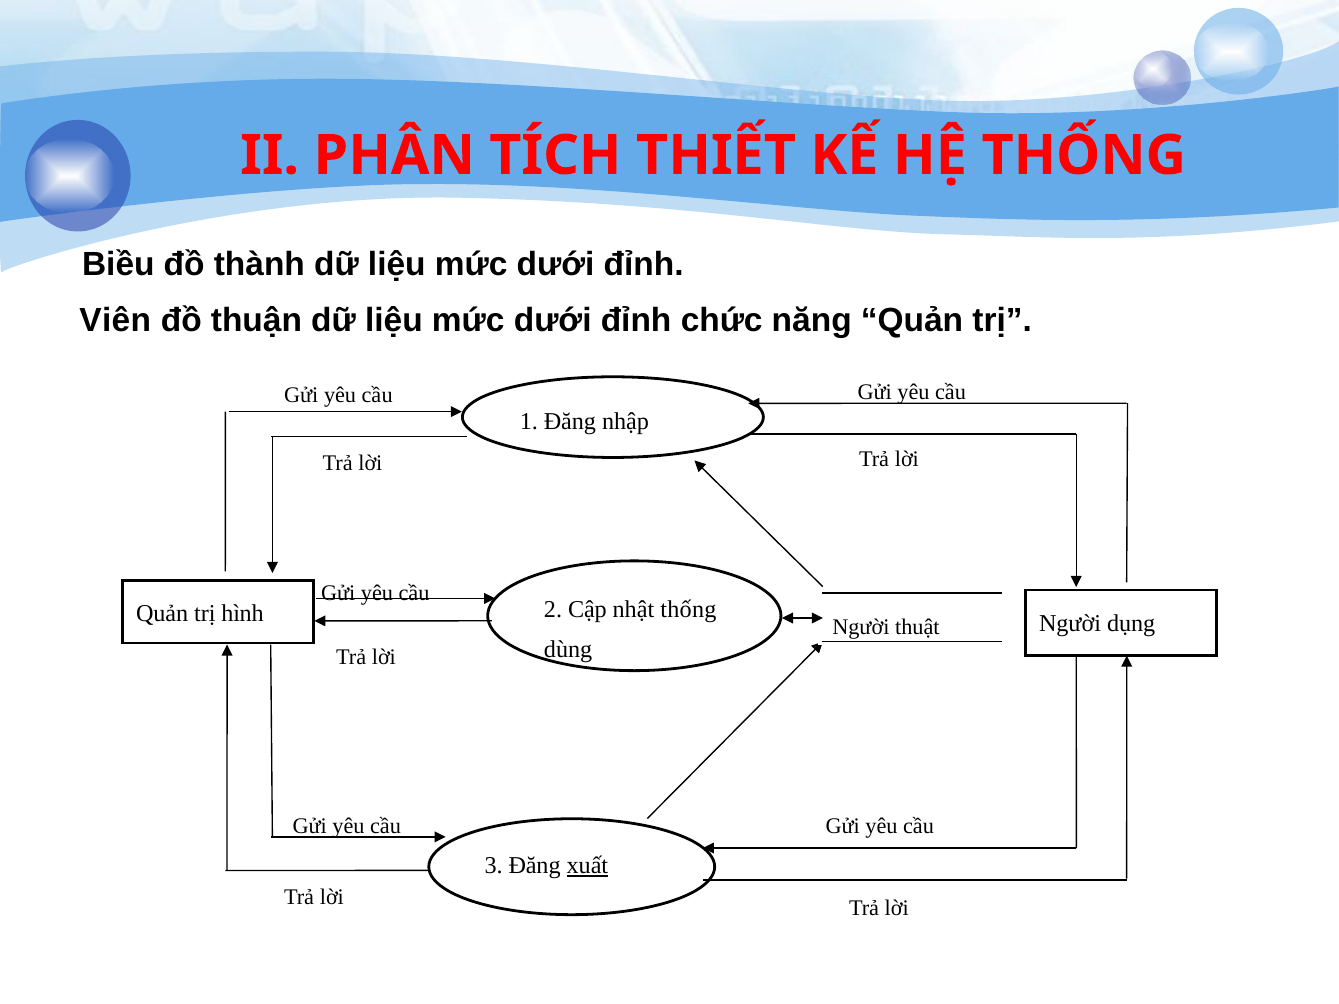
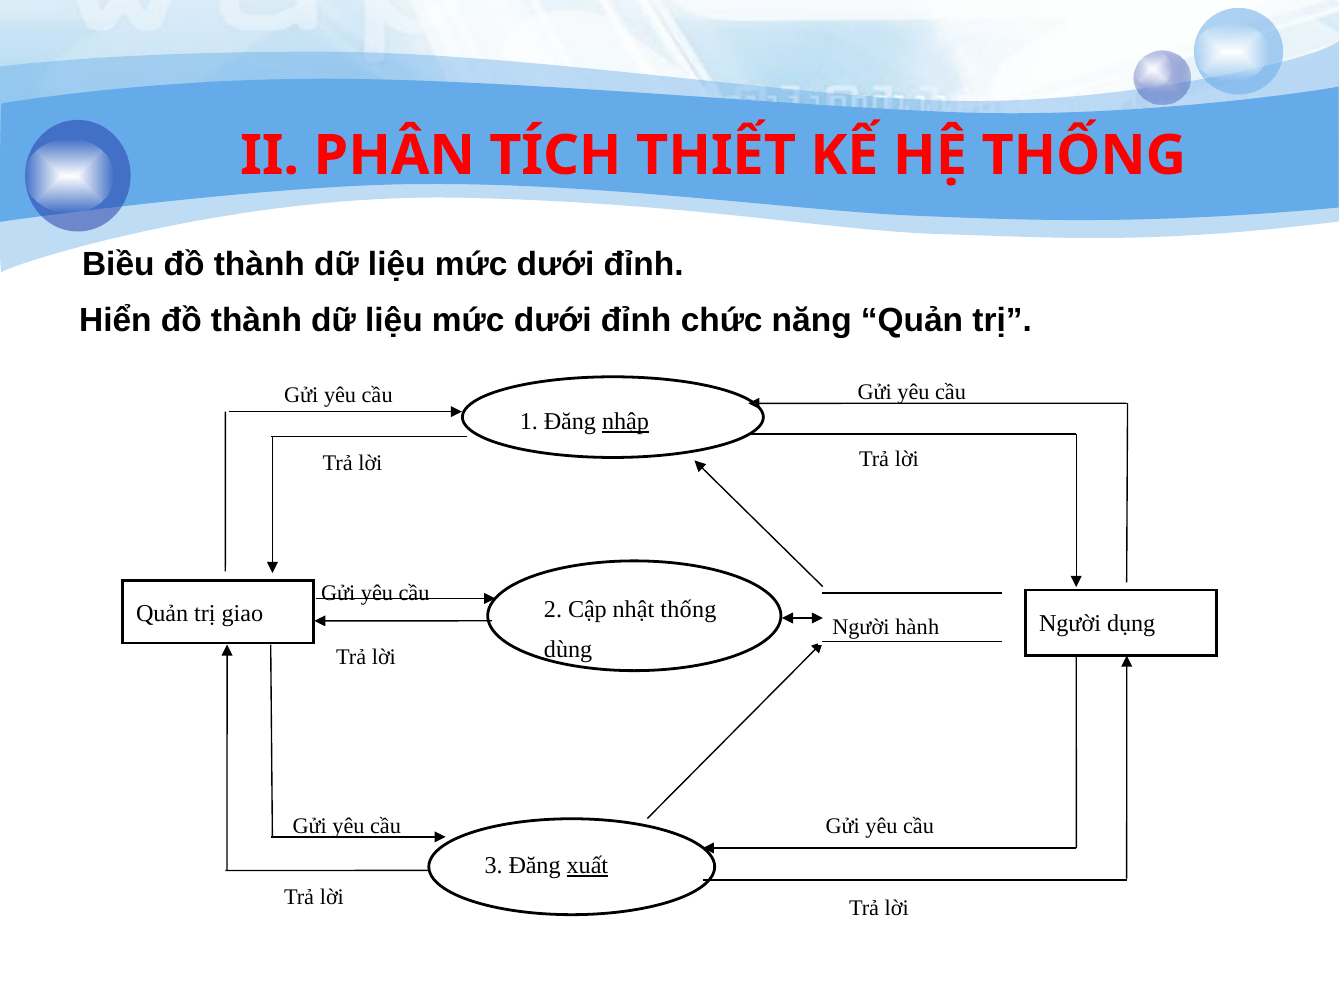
Viên: Viên -> Hiển
thuận at (256, 320): thuận -> thành
nhập underline: none -> present
hình: hình -> giao
thuật: thuật -> hành
